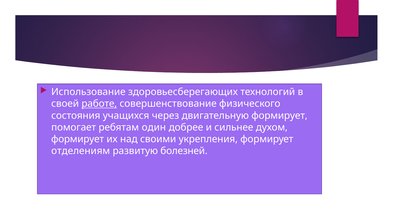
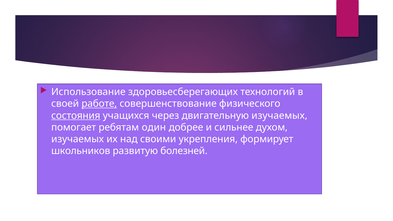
состояния underline: none -> present
двигательную формирует: формирует -> изучаемых
формирует at (78, 139): формирует -> изучаемых
отделениям: отделениям -> школьников
